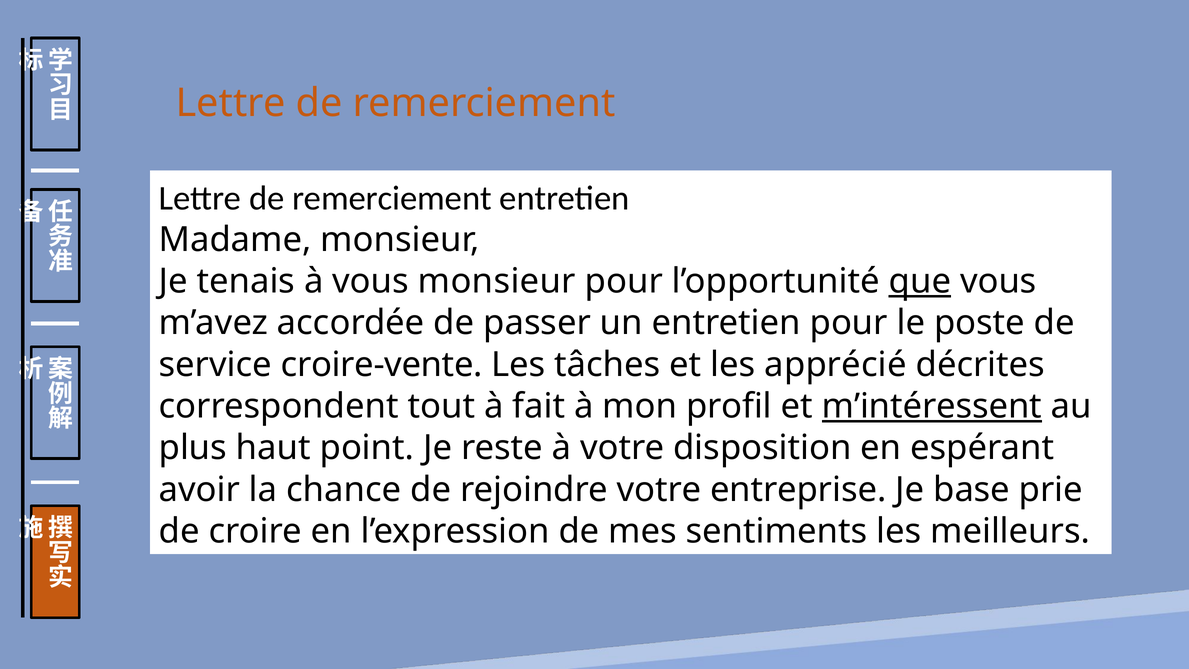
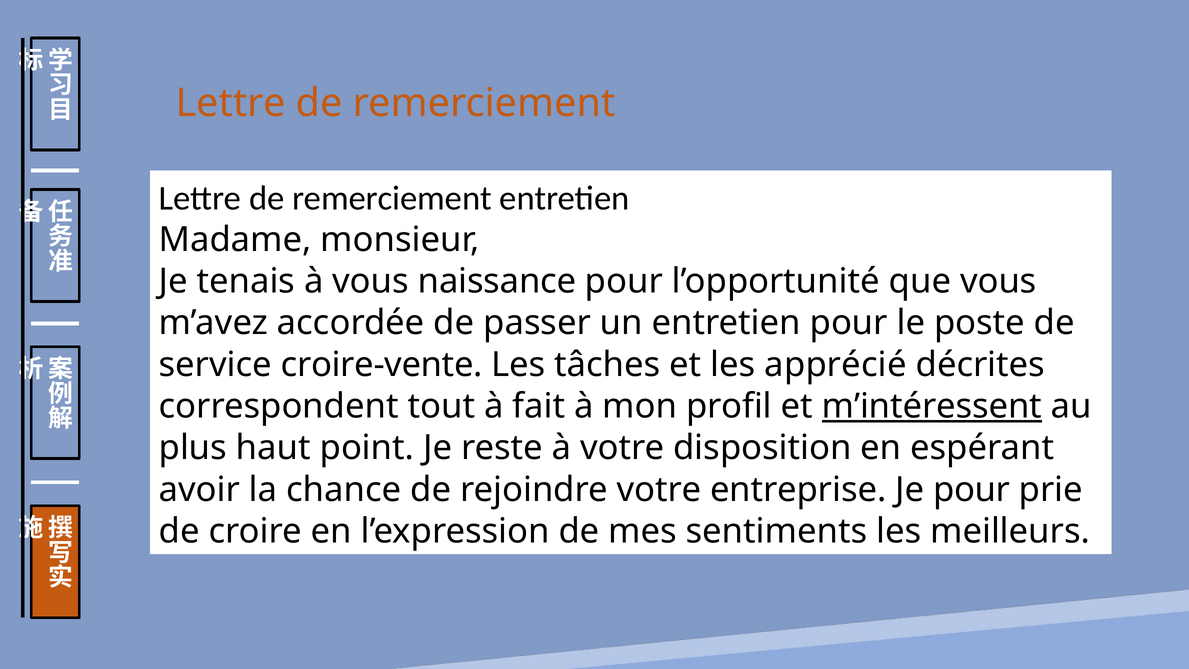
vous monsieur: monsieur -> naissance
que underline: present -> none
Je base: base -> pour
